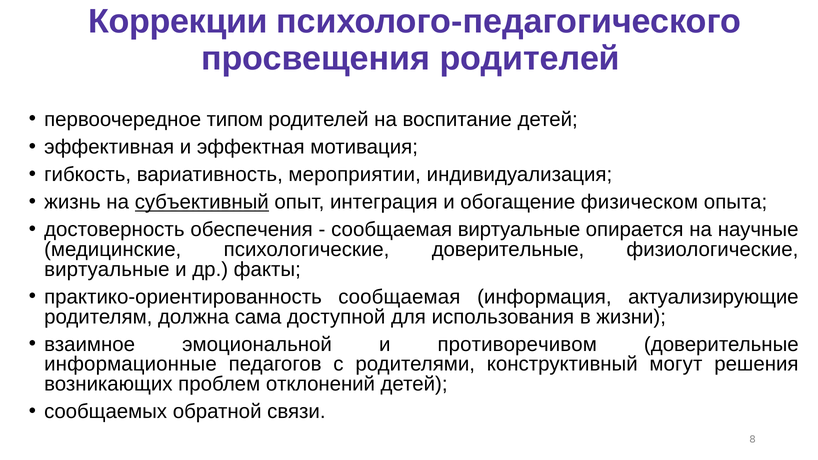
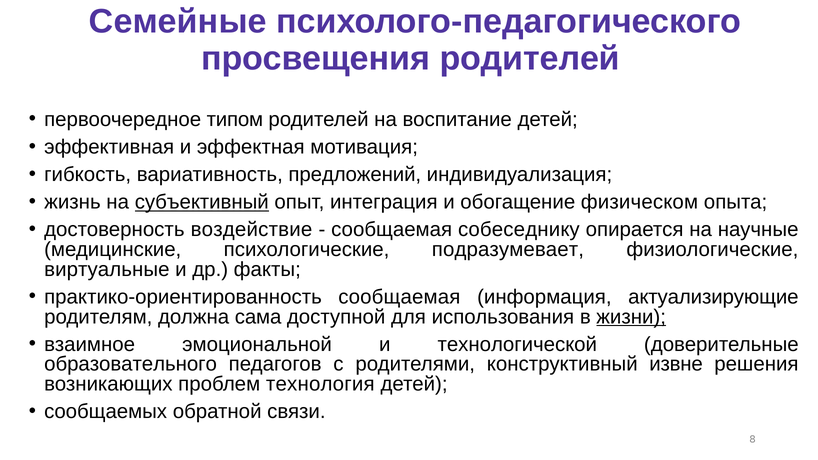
Коррекции: Коррекции -> Семейные
мероприятии: мероприятии -> предложений
обеспечения: обеспечения -> воздействие
сообщаемая виртуальные: виртуальные -> собеседнику
психологические доверительные: доверительные -> подразумевает
жизни underline: none -> present
противоречивом: противоречивом -> технологической
информационные: информационные -> образовательного
могут: могут -> извне
отклонений: отклонений -> технология
